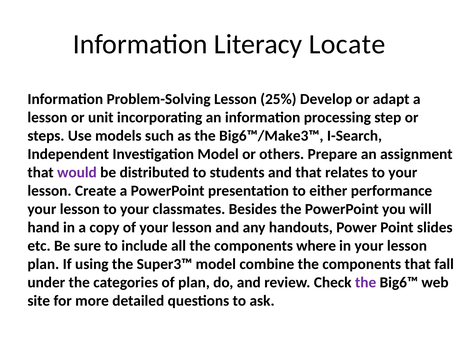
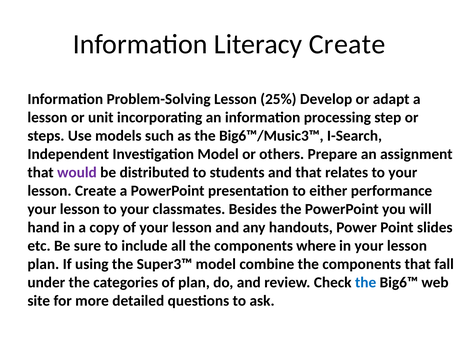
Literacy Locate: Locate -> Create
Big6™/Make3™: Big6™/Make3™ -> Big6™/Music3™
the at (366, 283) colour: purple -> blue
